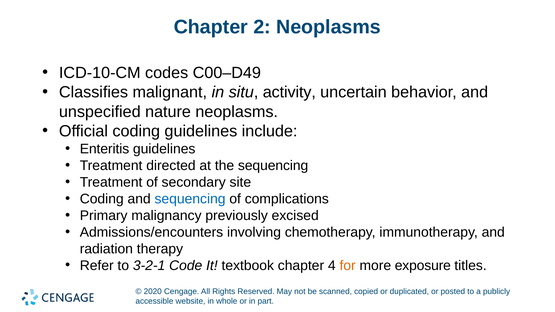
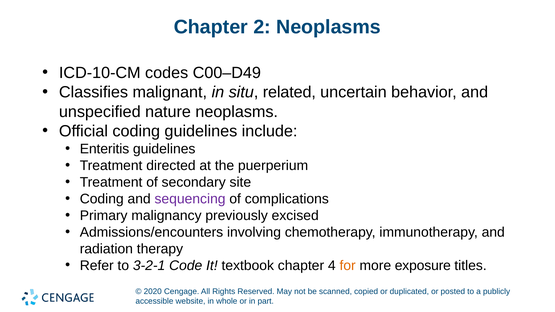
activity: activity -> related
the sequencing: sequencing -> puerperium
sequencing at (190, 199) colour: blue -> purple
